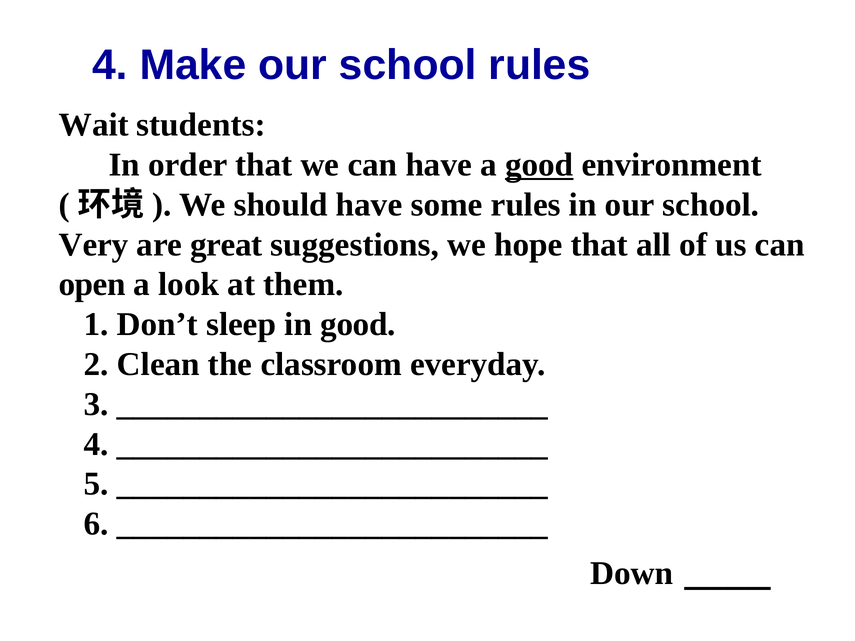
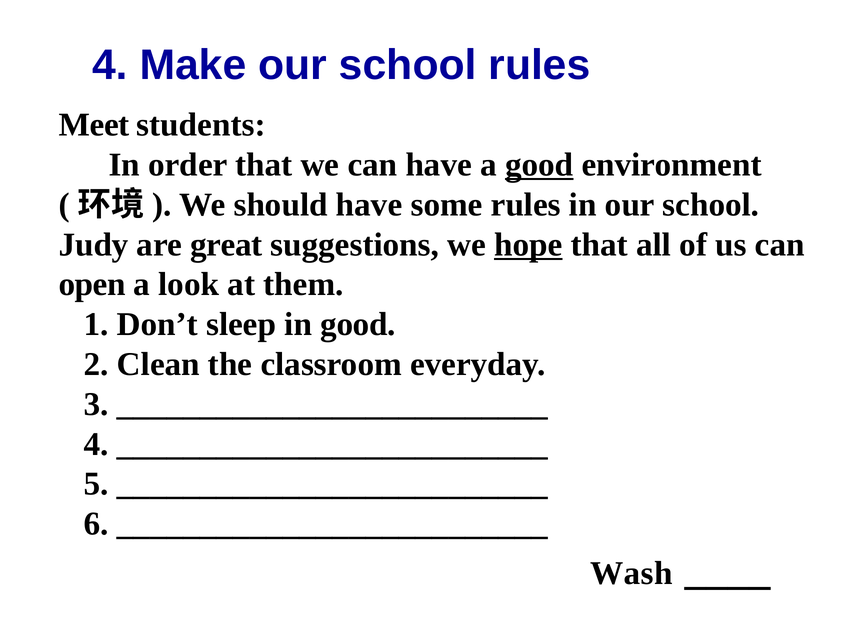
Wait: Wait -> Meet
Very: Very -> Judy
hope underline: none -> present
Down: Down -> Wash
